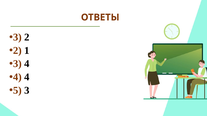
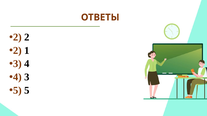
3 at (17, 37): 3 -> 2
4 4: 4 -> 3
5 3: 3 -> 5
